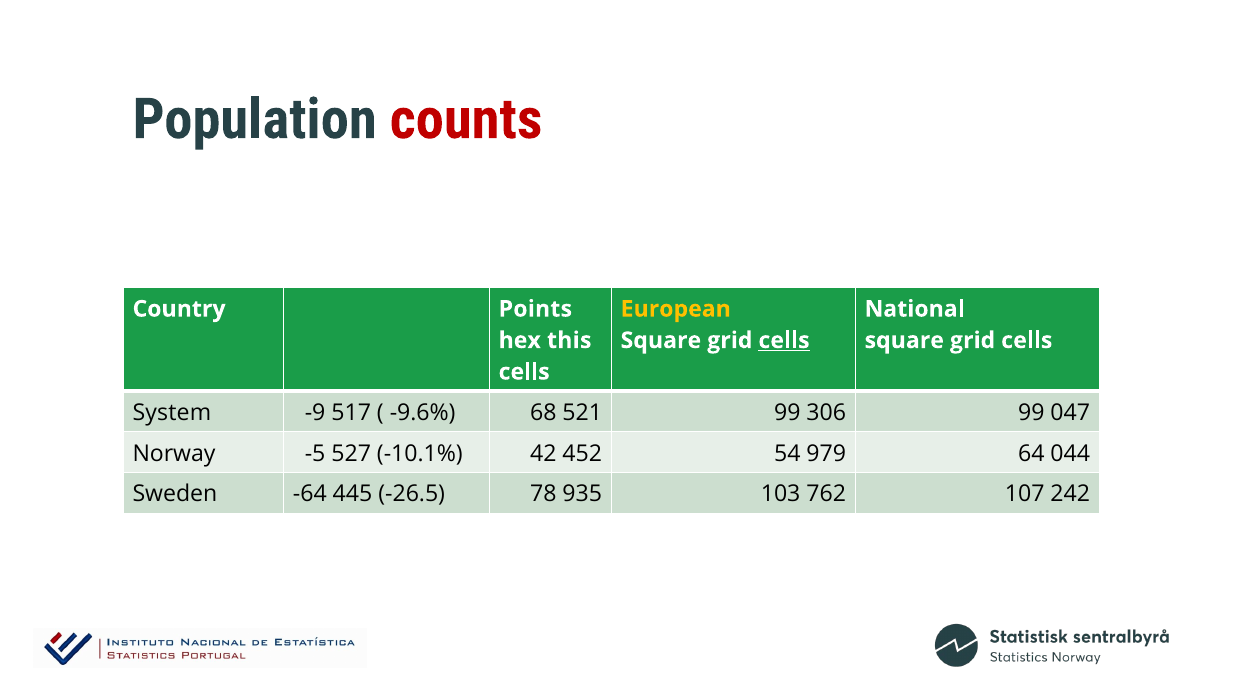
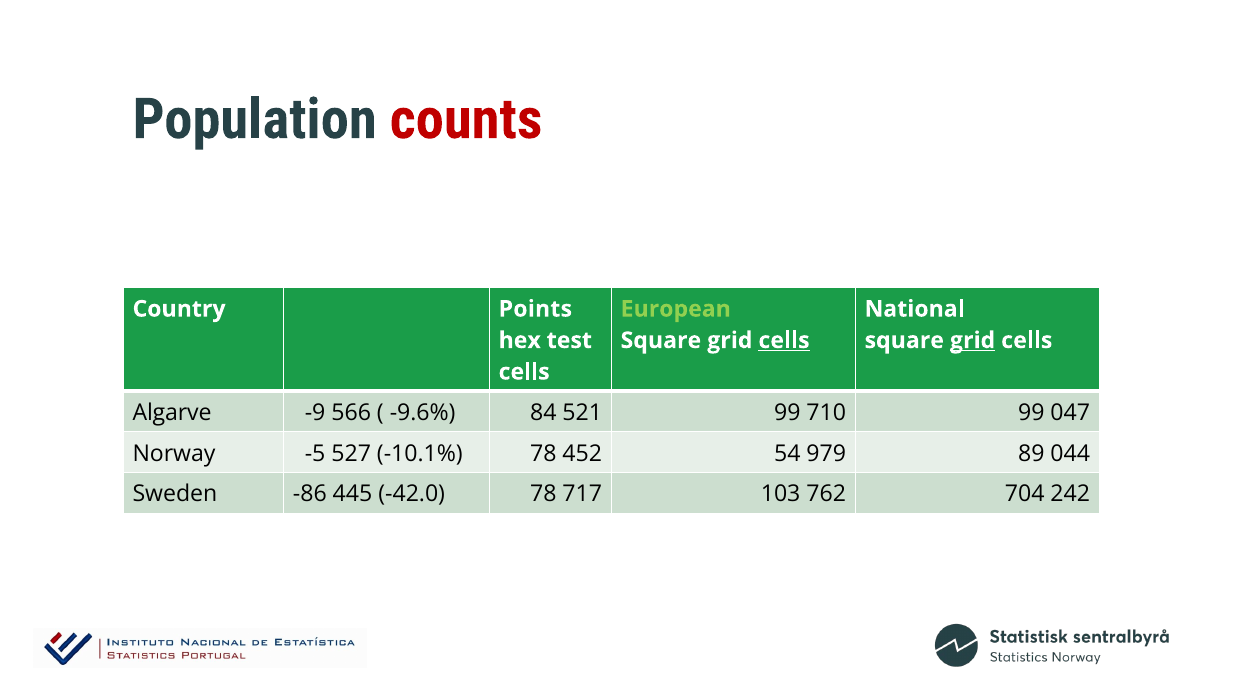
European colour: yellow -> light green
this: this -> test
grid at (973, 340) underline: none -> present
System: System -> Algarve
517: 517 -> 566
68: 68 -> 84
306: 306 -> 710
-10.1% 42: 42 -> 78
64: 64 -> 89
-64: -64 -> -86
-26.5: -26.5 -> -42.0
935: 935 -> 717
107: 107 -> 704
